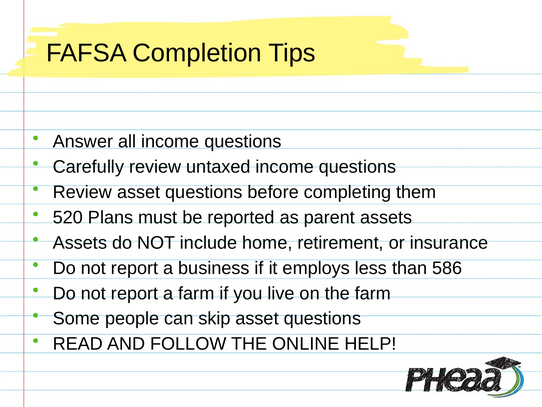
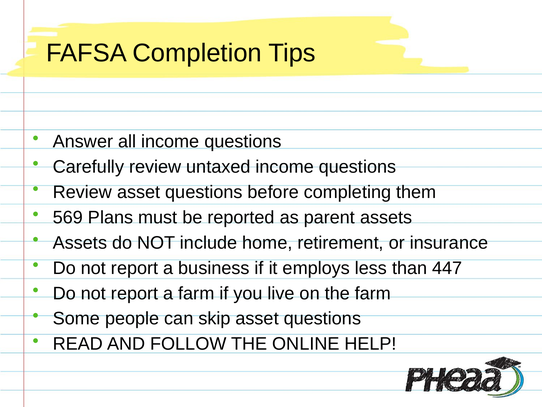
520: 520 -> 569
586: 586 -> 447
